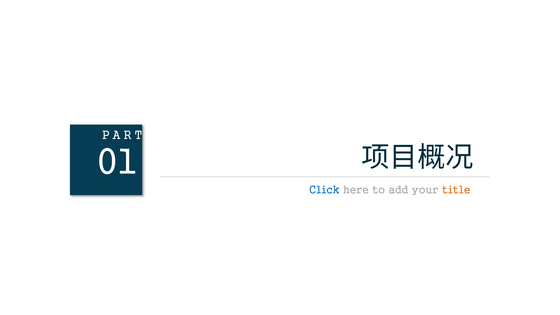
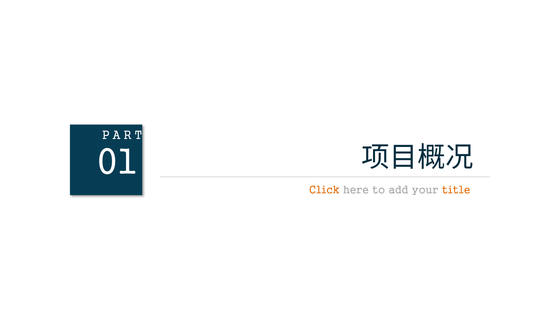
Click colour: blue -> orange
